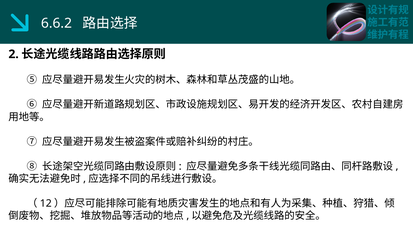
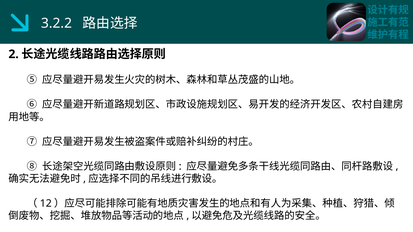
6.6.2: 6.6.2 -> 3.2.2
